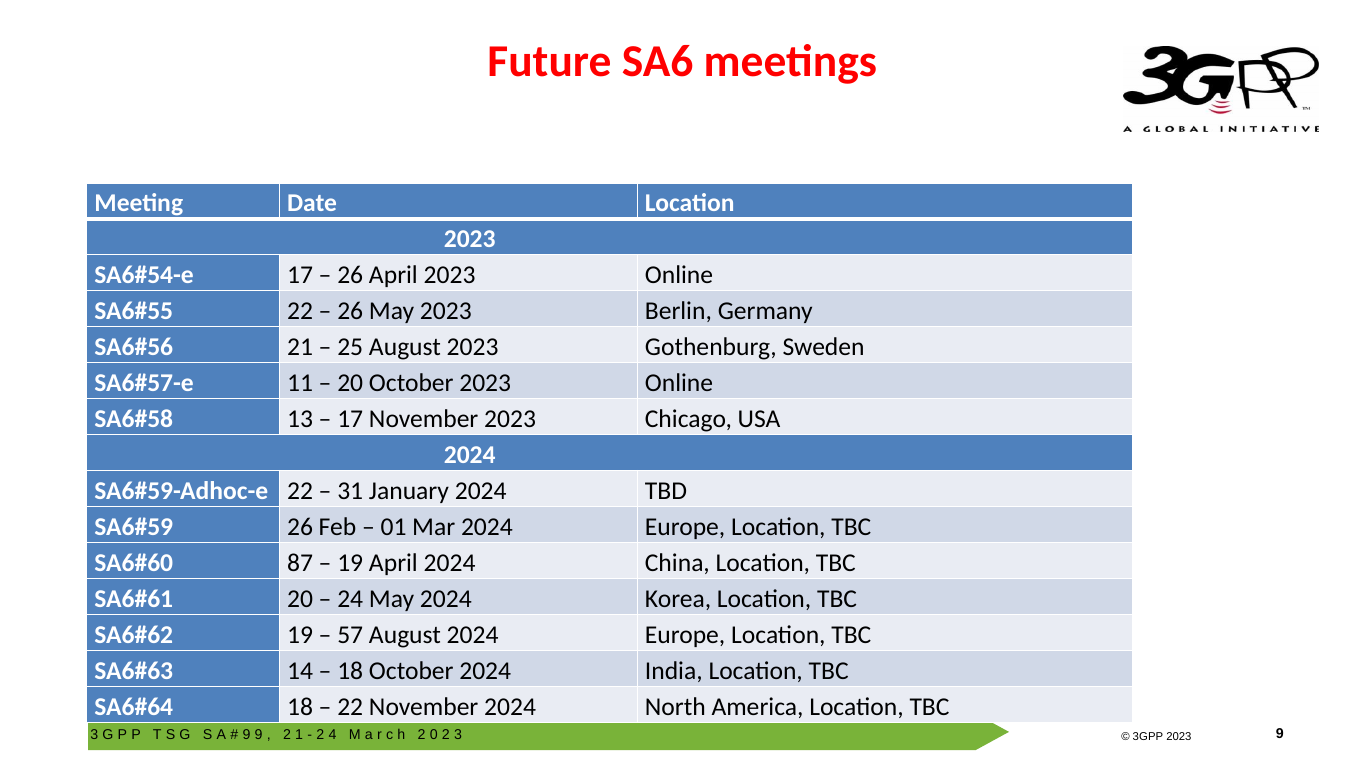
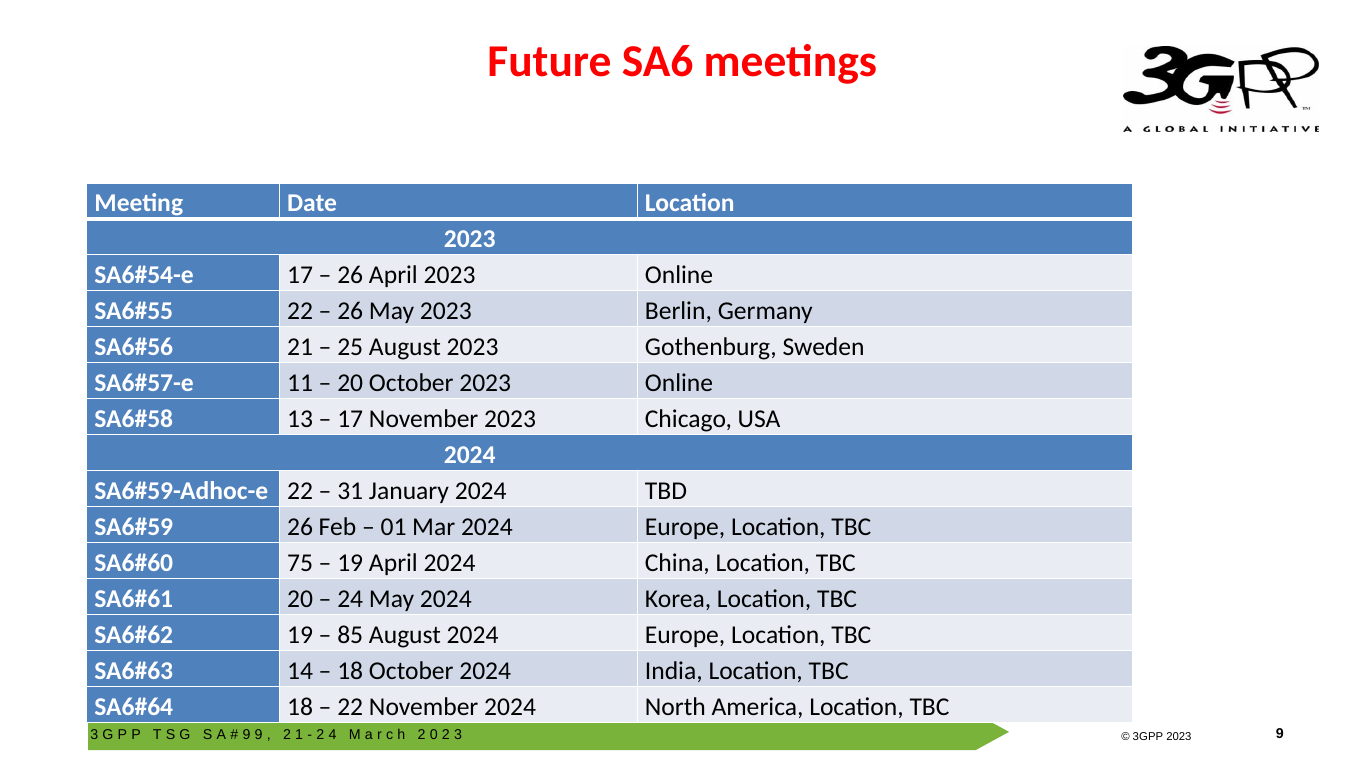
87: 87 -> 75
57: 57 -> 85
